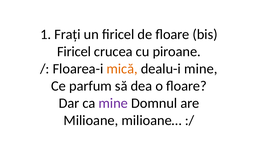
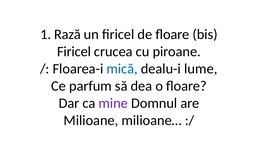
Frați: Frați -> Rază
mică colour: orange -> blue
dealu-i mine: mine -> lume
